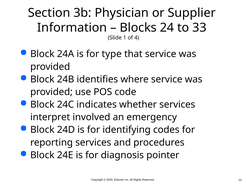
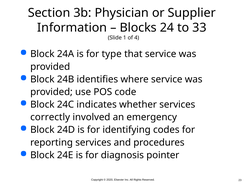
interpret: interpret -> correctly
